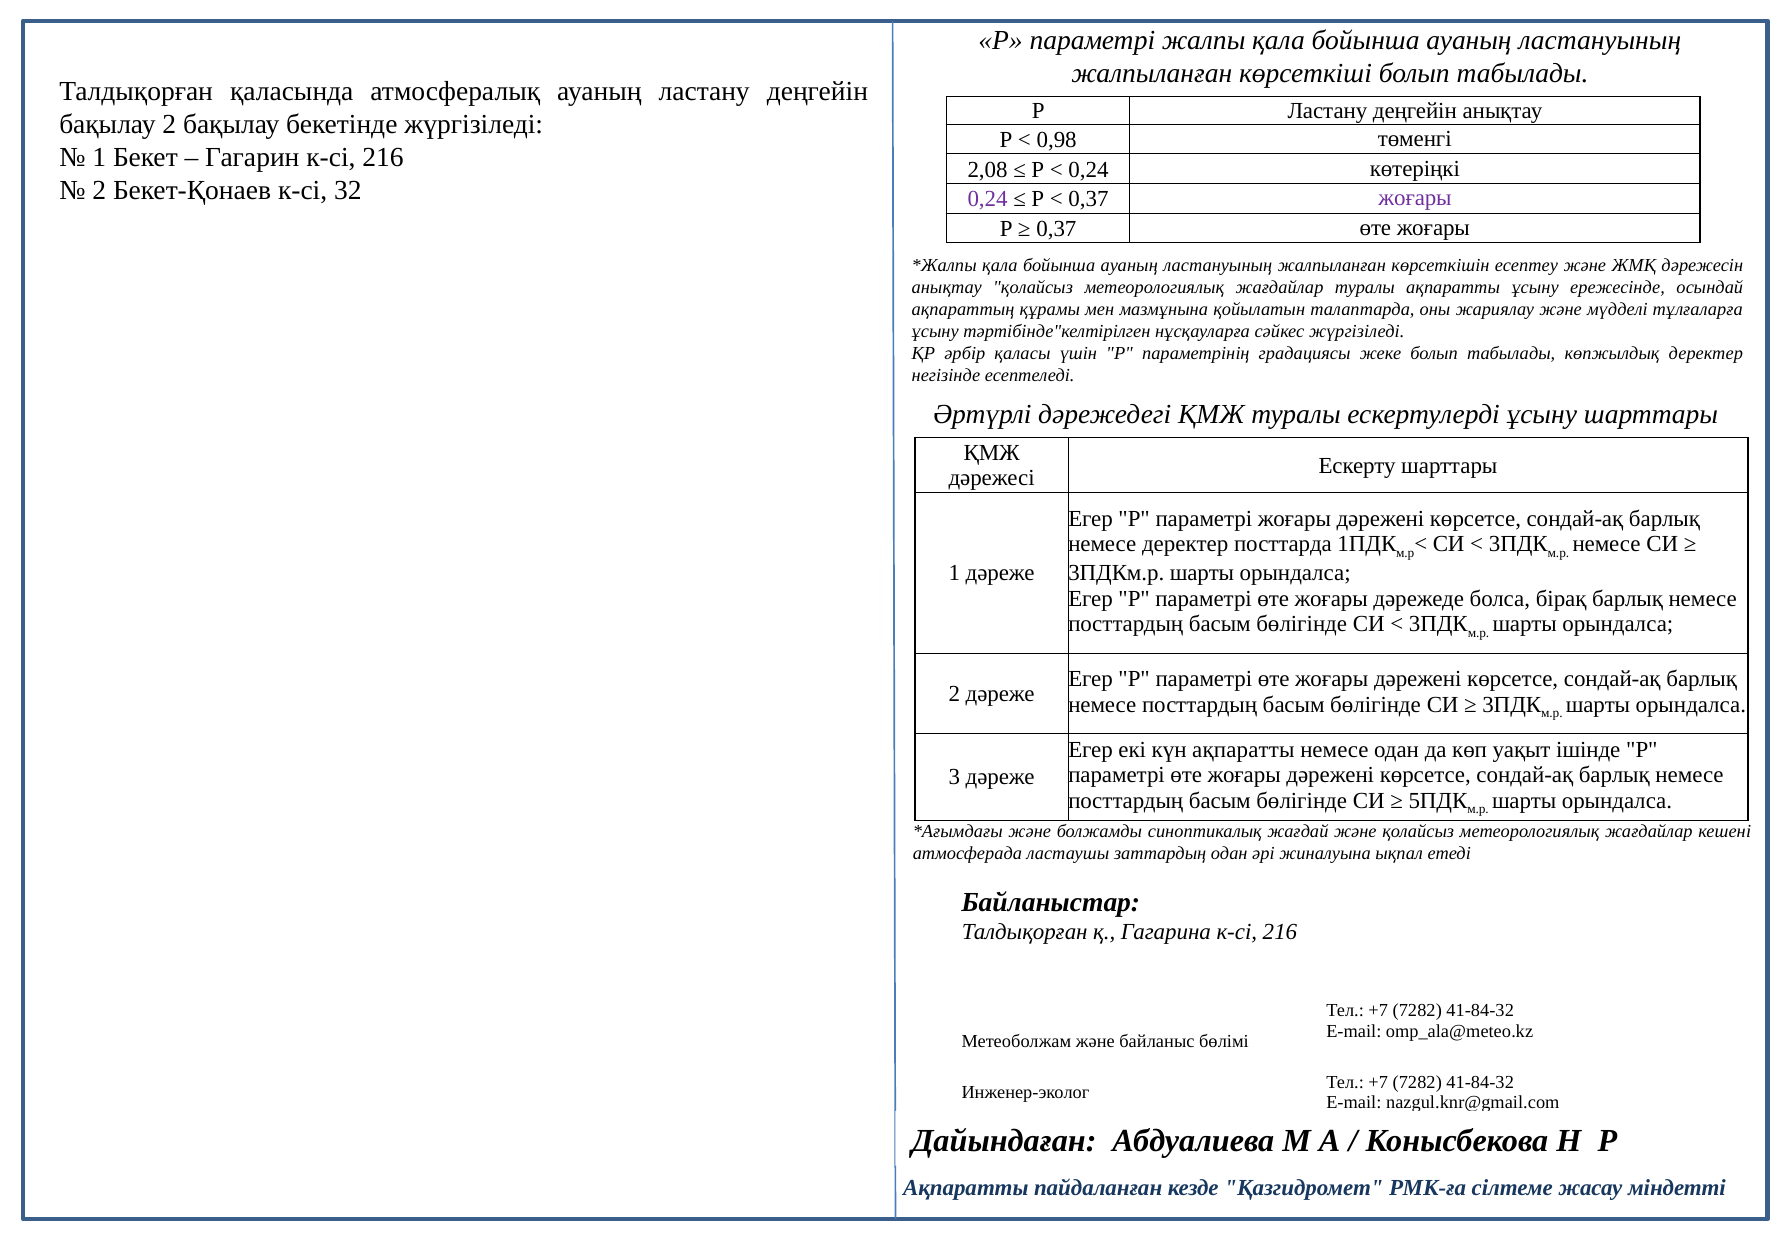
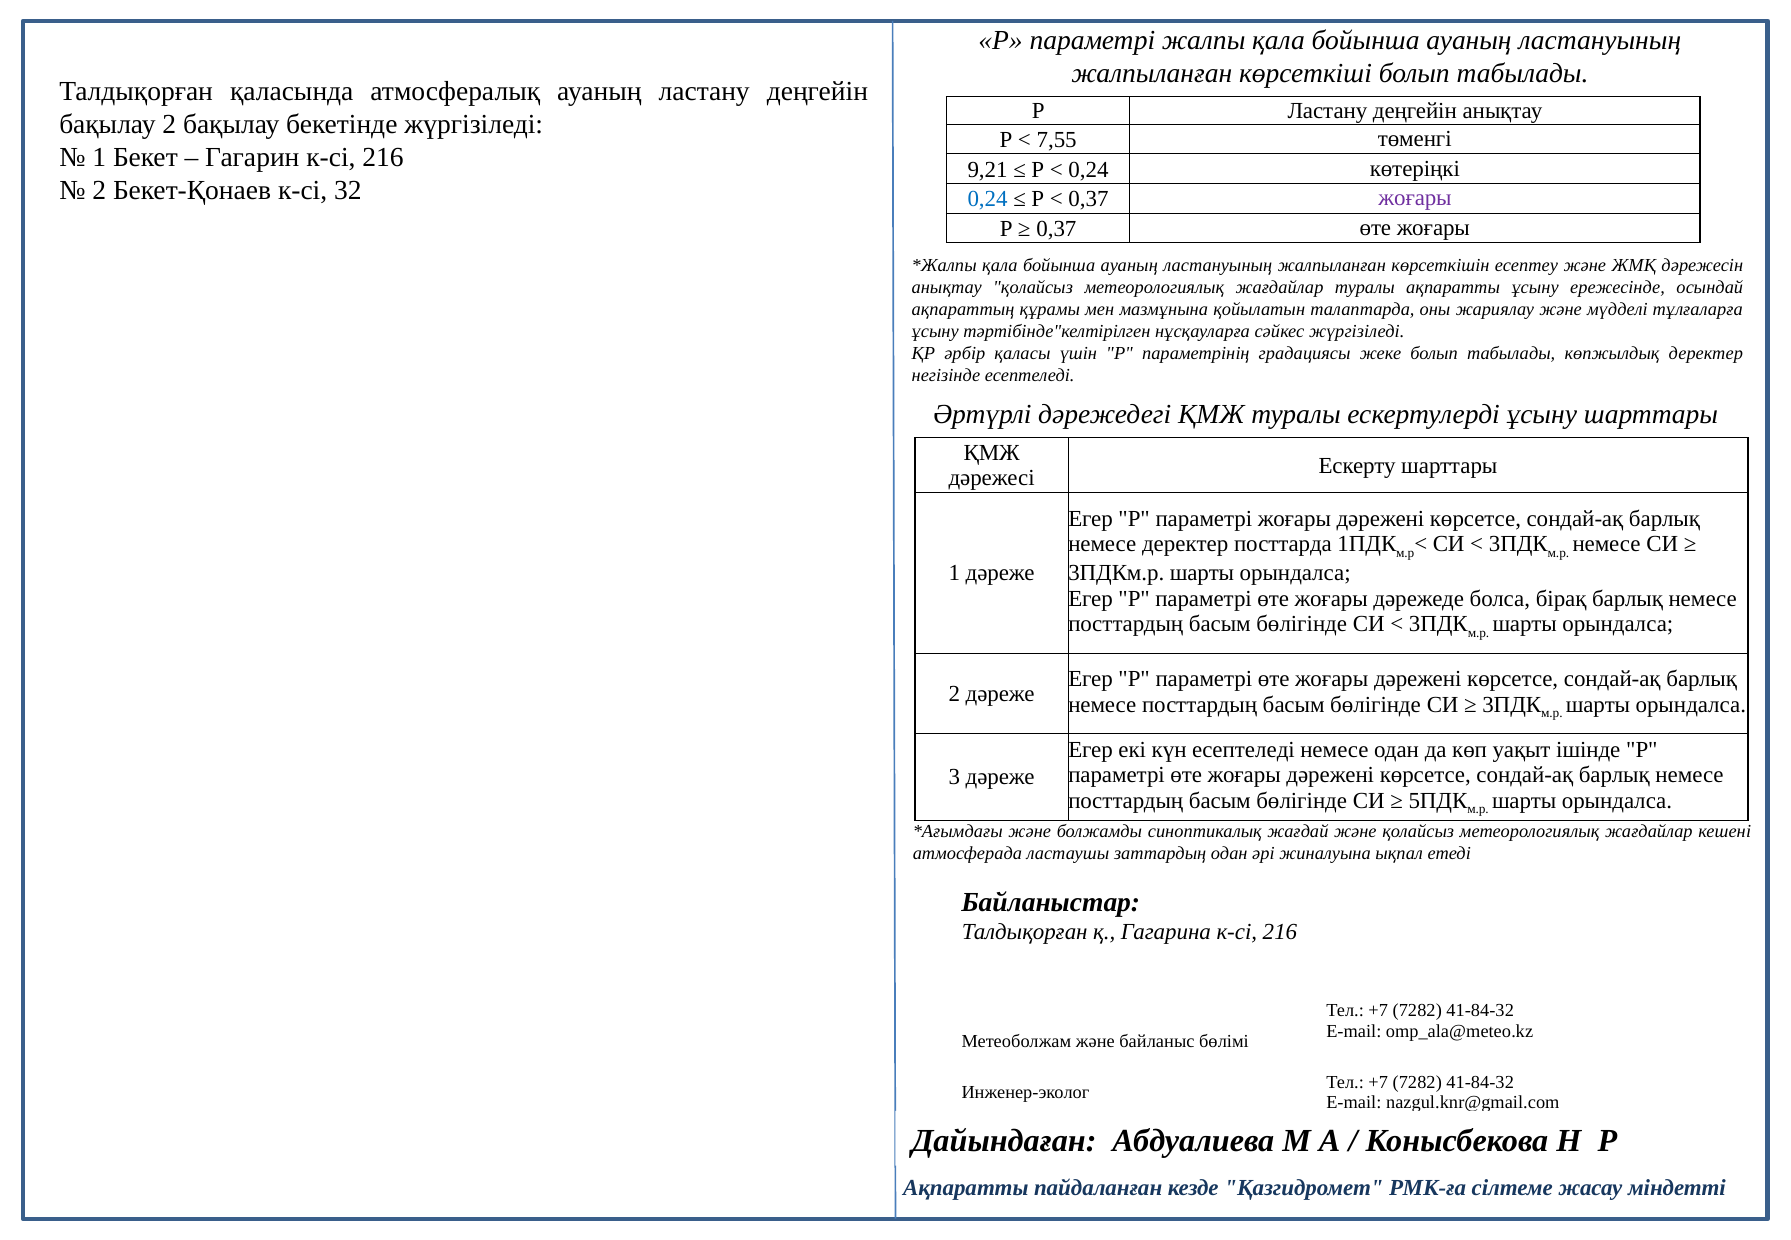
0,98: 0,98 -> 7,55
2,08: 2,08 -> 9,21
0,24 at (988, 199) colour: purple -> blue
күн ақпаратты: ақпаратты -> есептеледі
